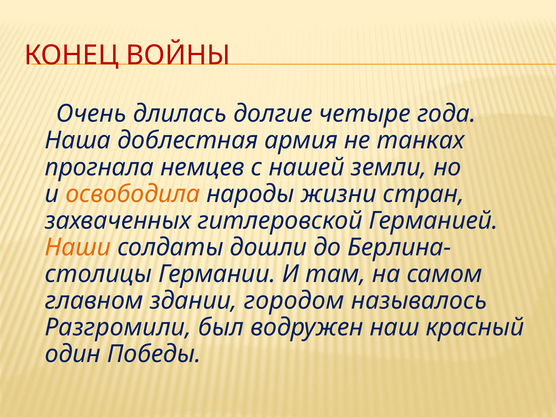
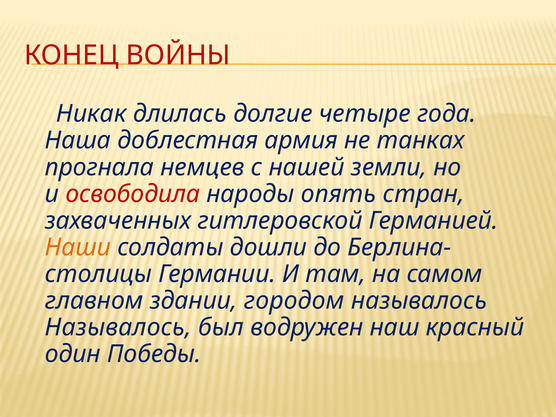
Очень: Очень -> Никак
освободила colour: orange -> red
жизни: жизни -> опять
Разгромили at (118, 327): Разгромили -> Называлось
